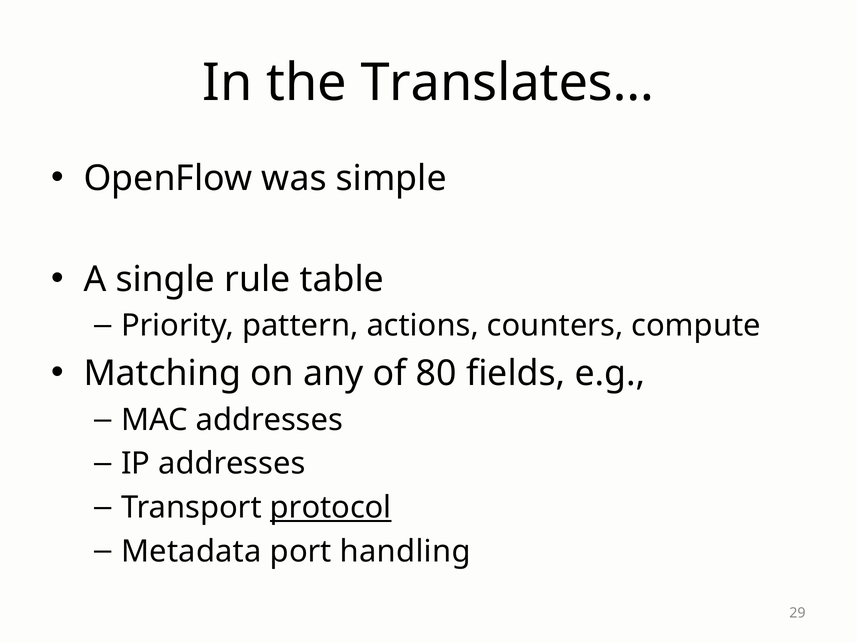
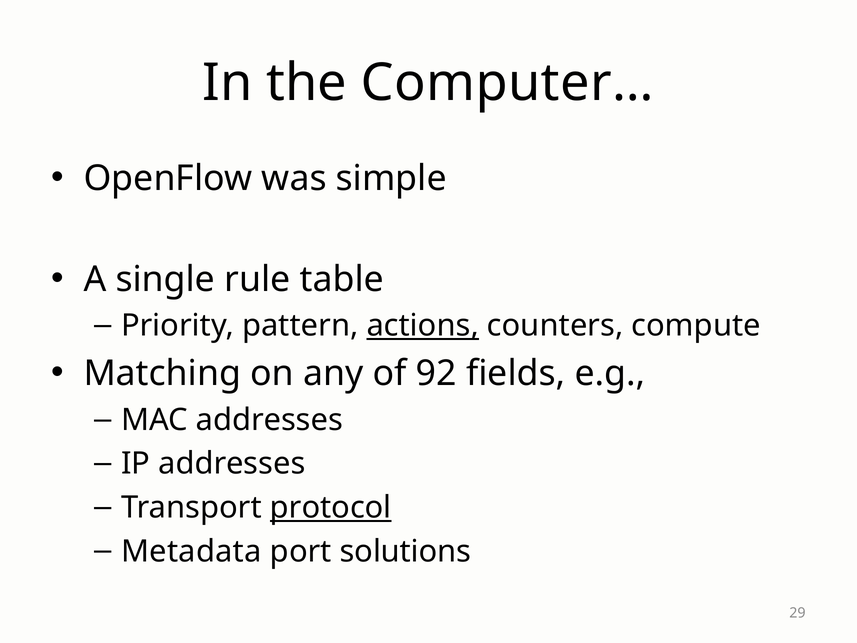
Translates…: Translates… -> Computer…
actions underline: none -> present
80: 80 -> 92
handling: handling -> solutions
